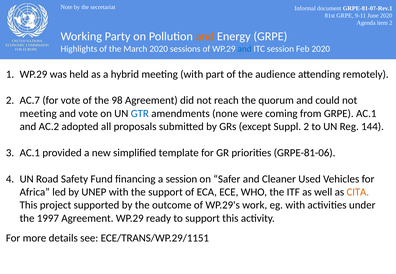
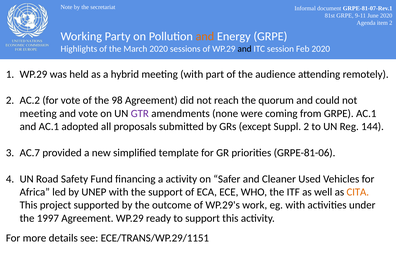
and at (244, 49) colour: blue -> black
AC.7: AC.7 -> AC.2
GTR colour: blue -> purple
and AC.2: AC.2 -> AC.1
AC.1 at (30, 153): AC.1 -> AC.7
a session: session -> activity
